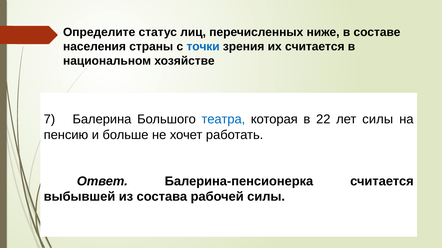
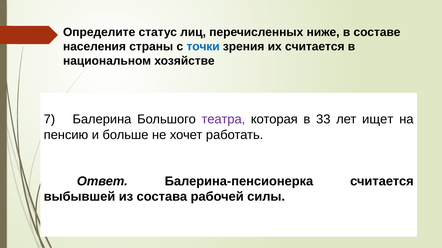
театра colour: blue -> purple
22: 22 -> 33
лет силы: силы -> ищет
